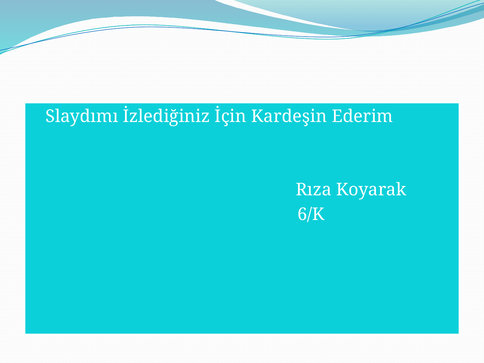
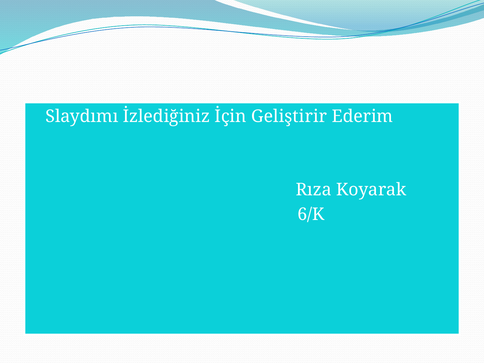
Kardeşin: Kardeşin -> Geliştirir
